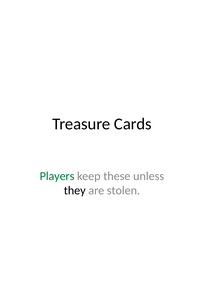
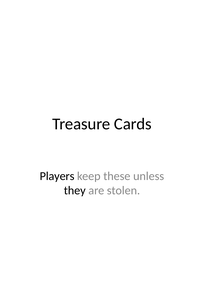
Players colour: green -> black
